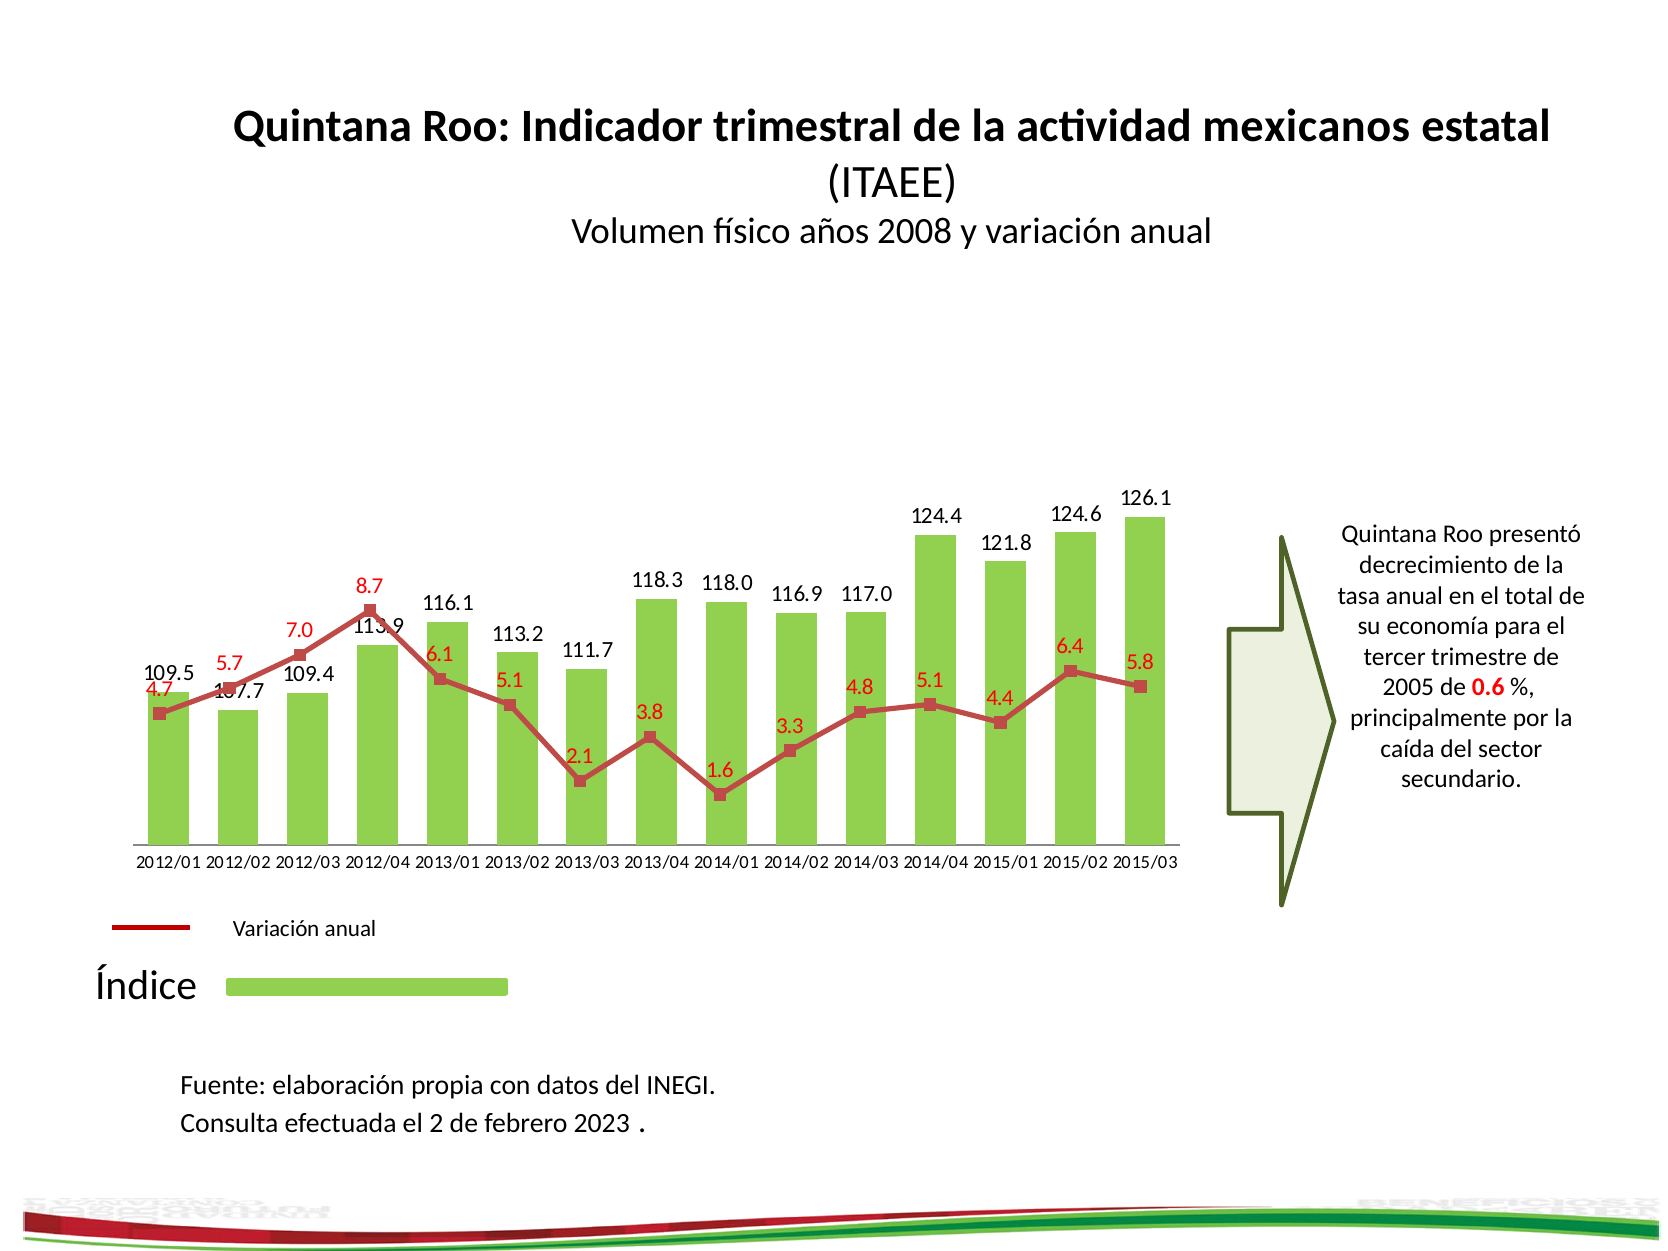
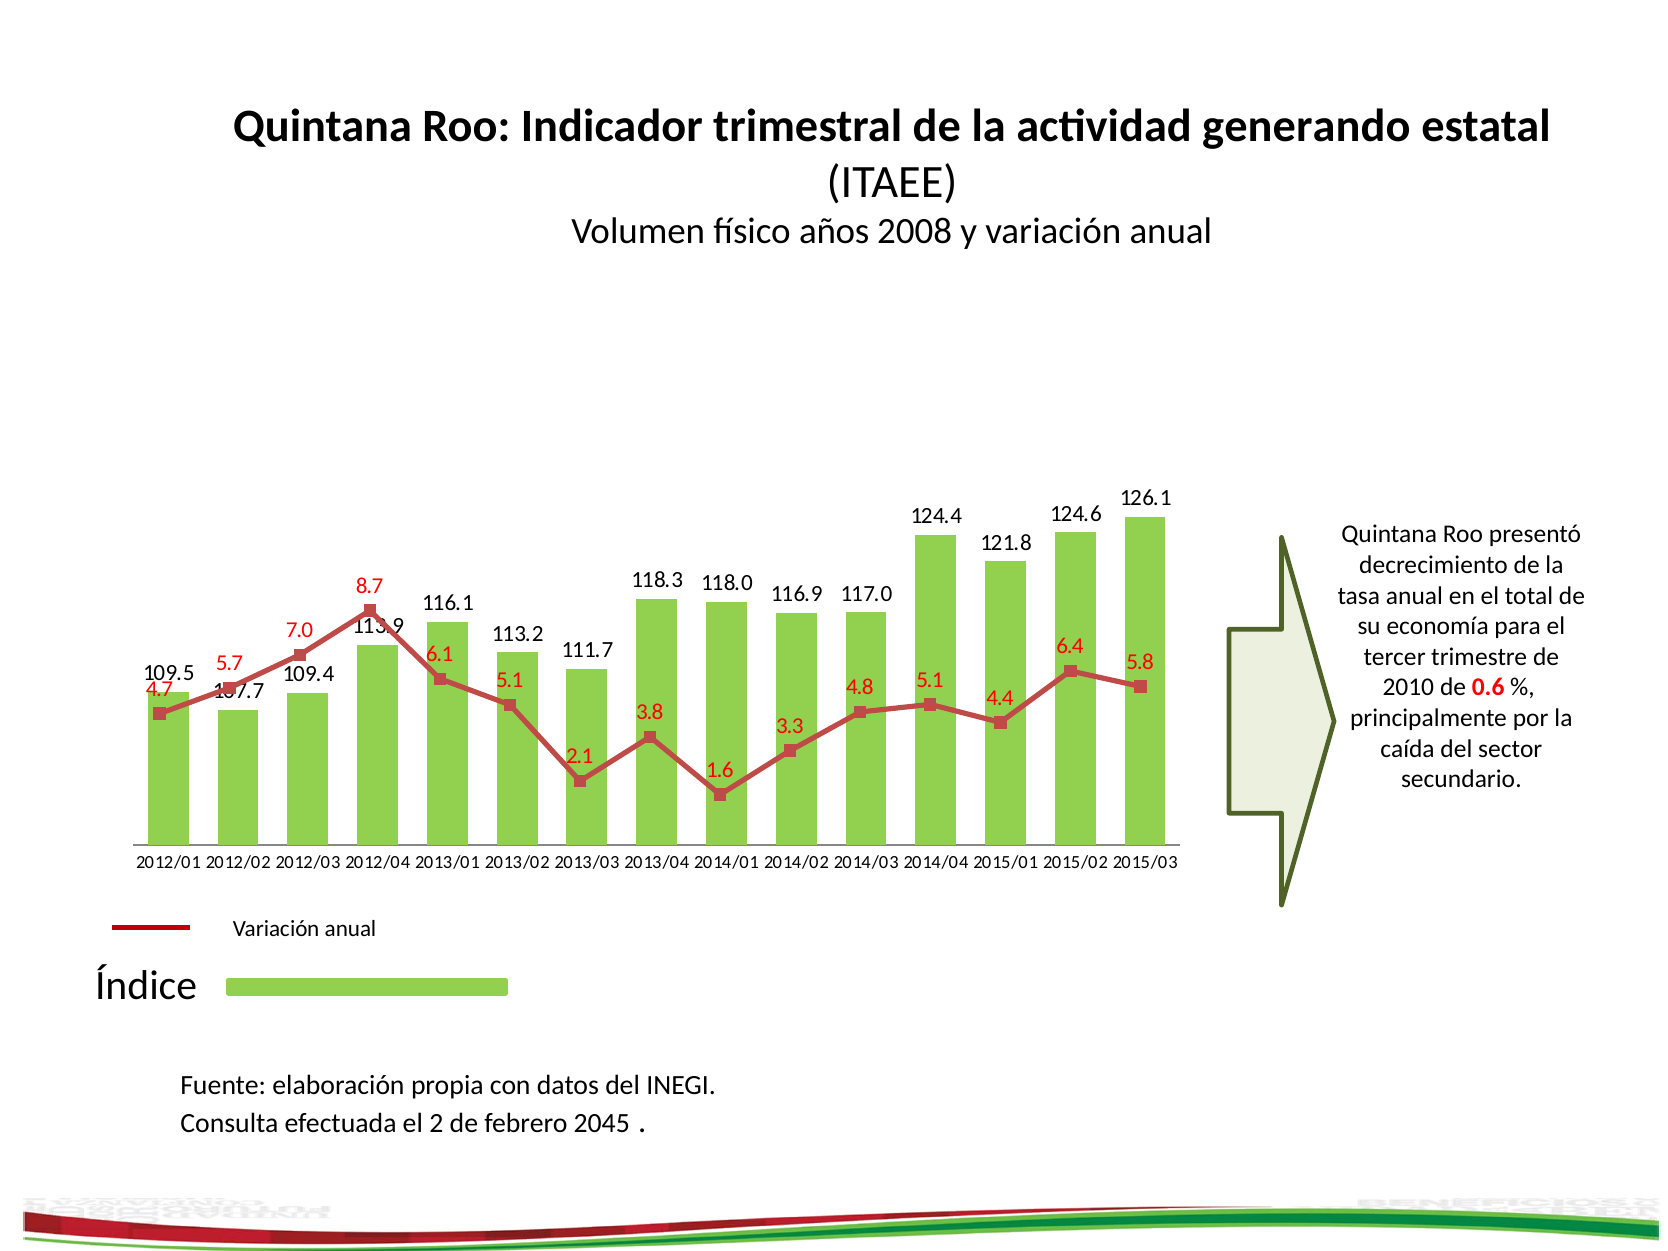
mexicanos: mexicanos -> generando
2005: 2005 -> 2010
2023: 2023 -> 2045
